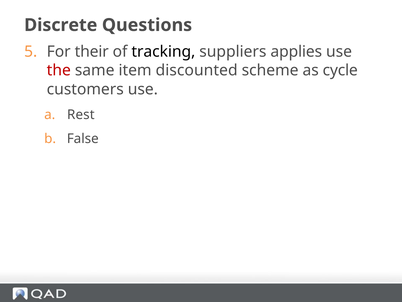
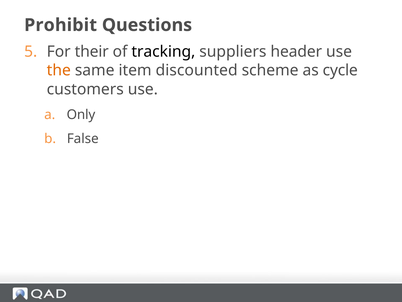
Discrete: Discrete -> Prohibit
applies: applies -> header
the colour: red -> orange
Rest: Rest -> Only
